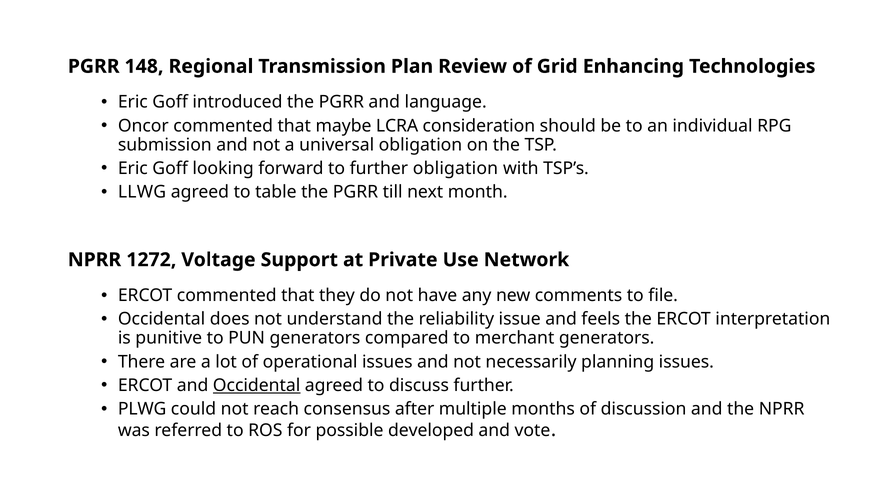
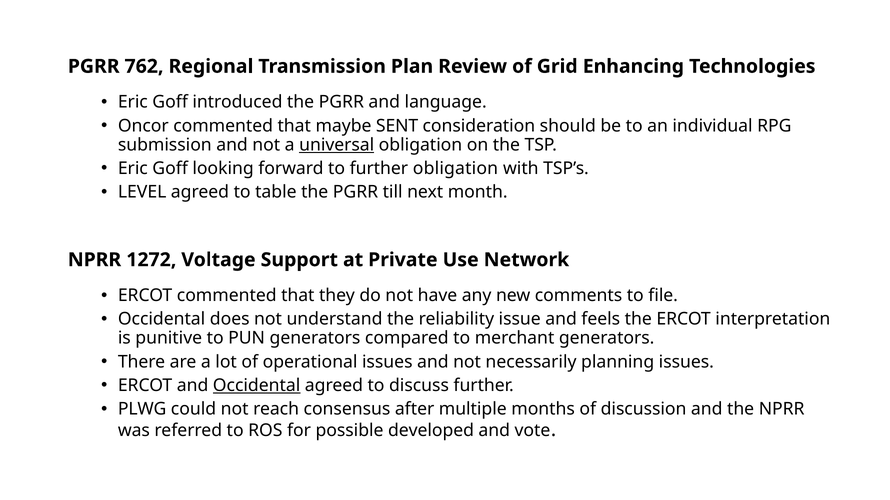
148: 148 -> 762
LCRA: LCRA -> SENT
universal underline: none -> present
LLWG: LLWG -> LEVEL
